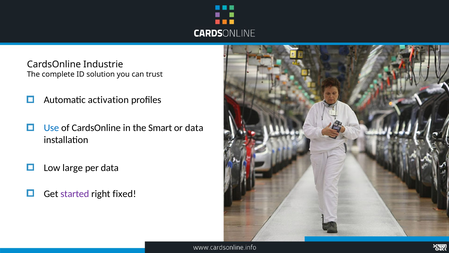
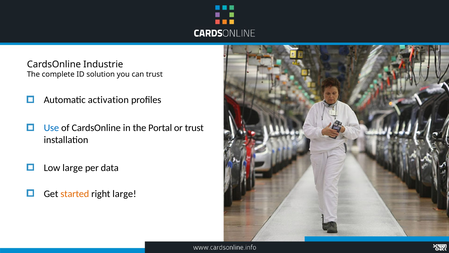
Smart: Smart -> Portal
or data: data -> trust
started colour: purple -> orange
right fixed: fixed -> large
